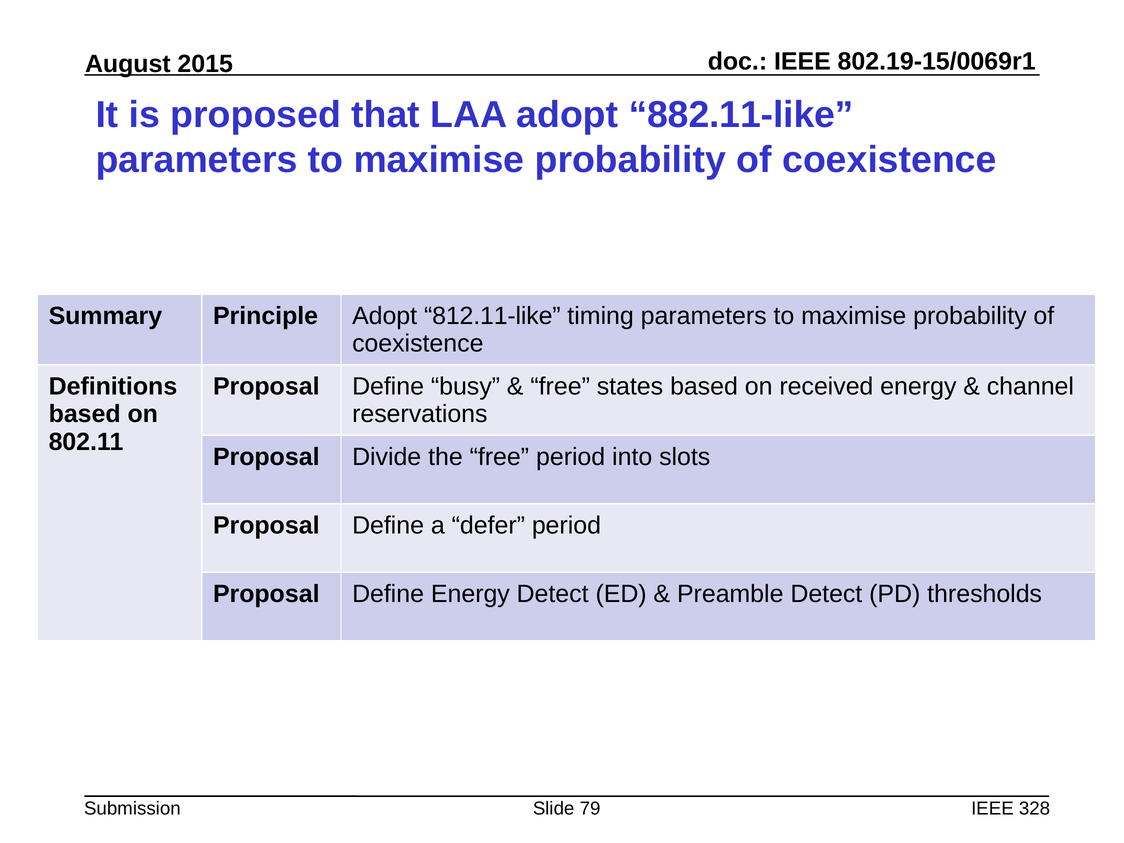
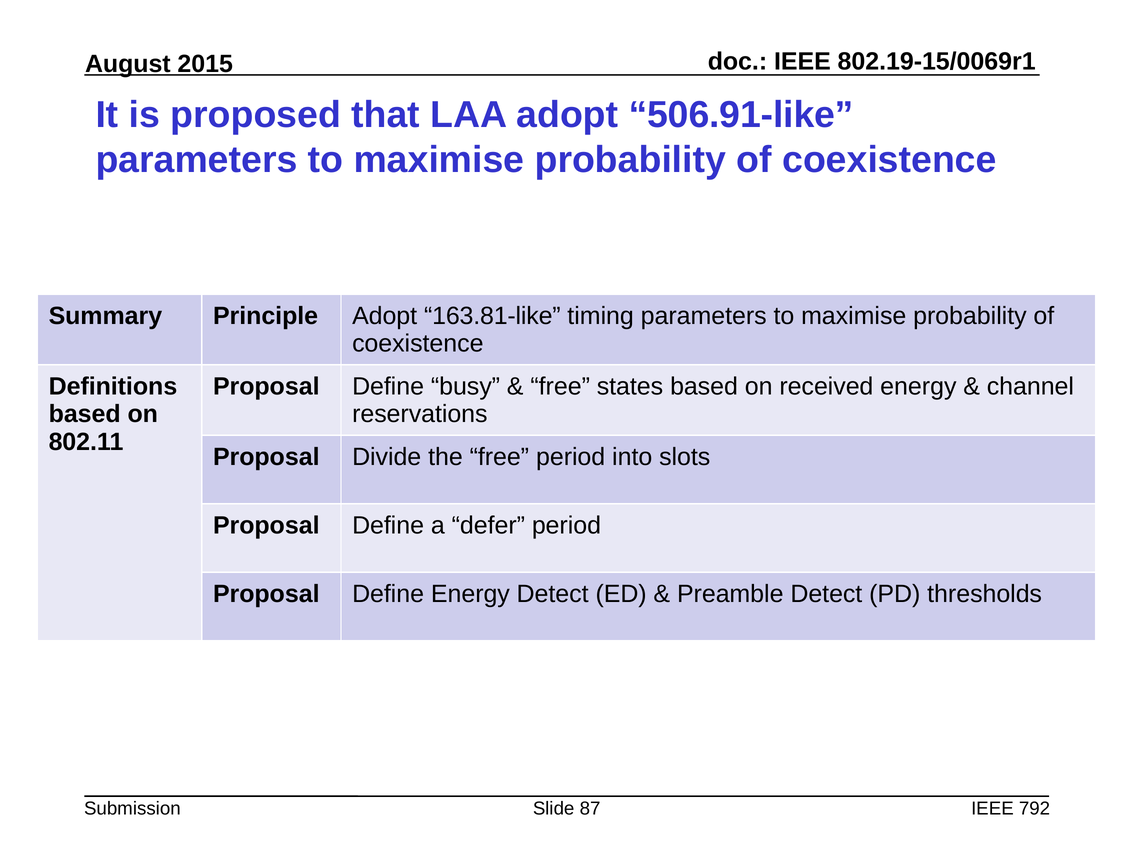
882.11-like: 882.11-like -> 506.91-like
812.11-like: 812.11-like -> 163.81-like
79: 79 -> 87
328: 328 -> 792
